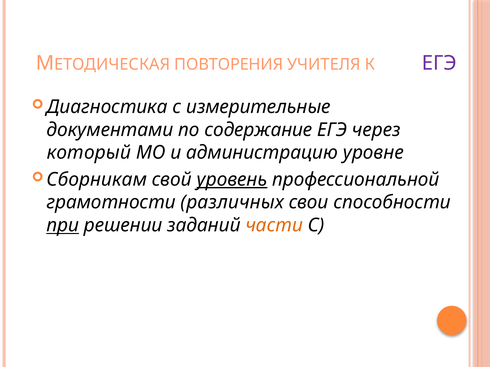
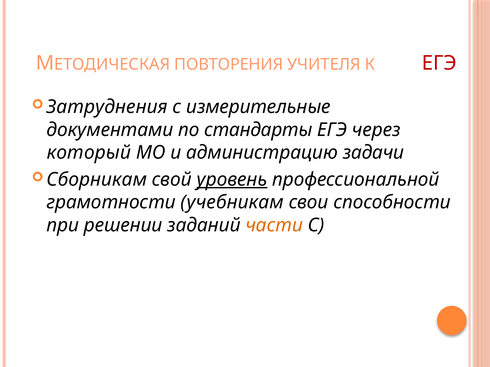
ЕГЭ at (439, 63) colour: purple -> red
Диагностика: Диагностика -> Затруднения
содержание: содержание -> стандарты
уровне: уровне -> задачи
различных: различных -> учебникам
при underline: present -> none
